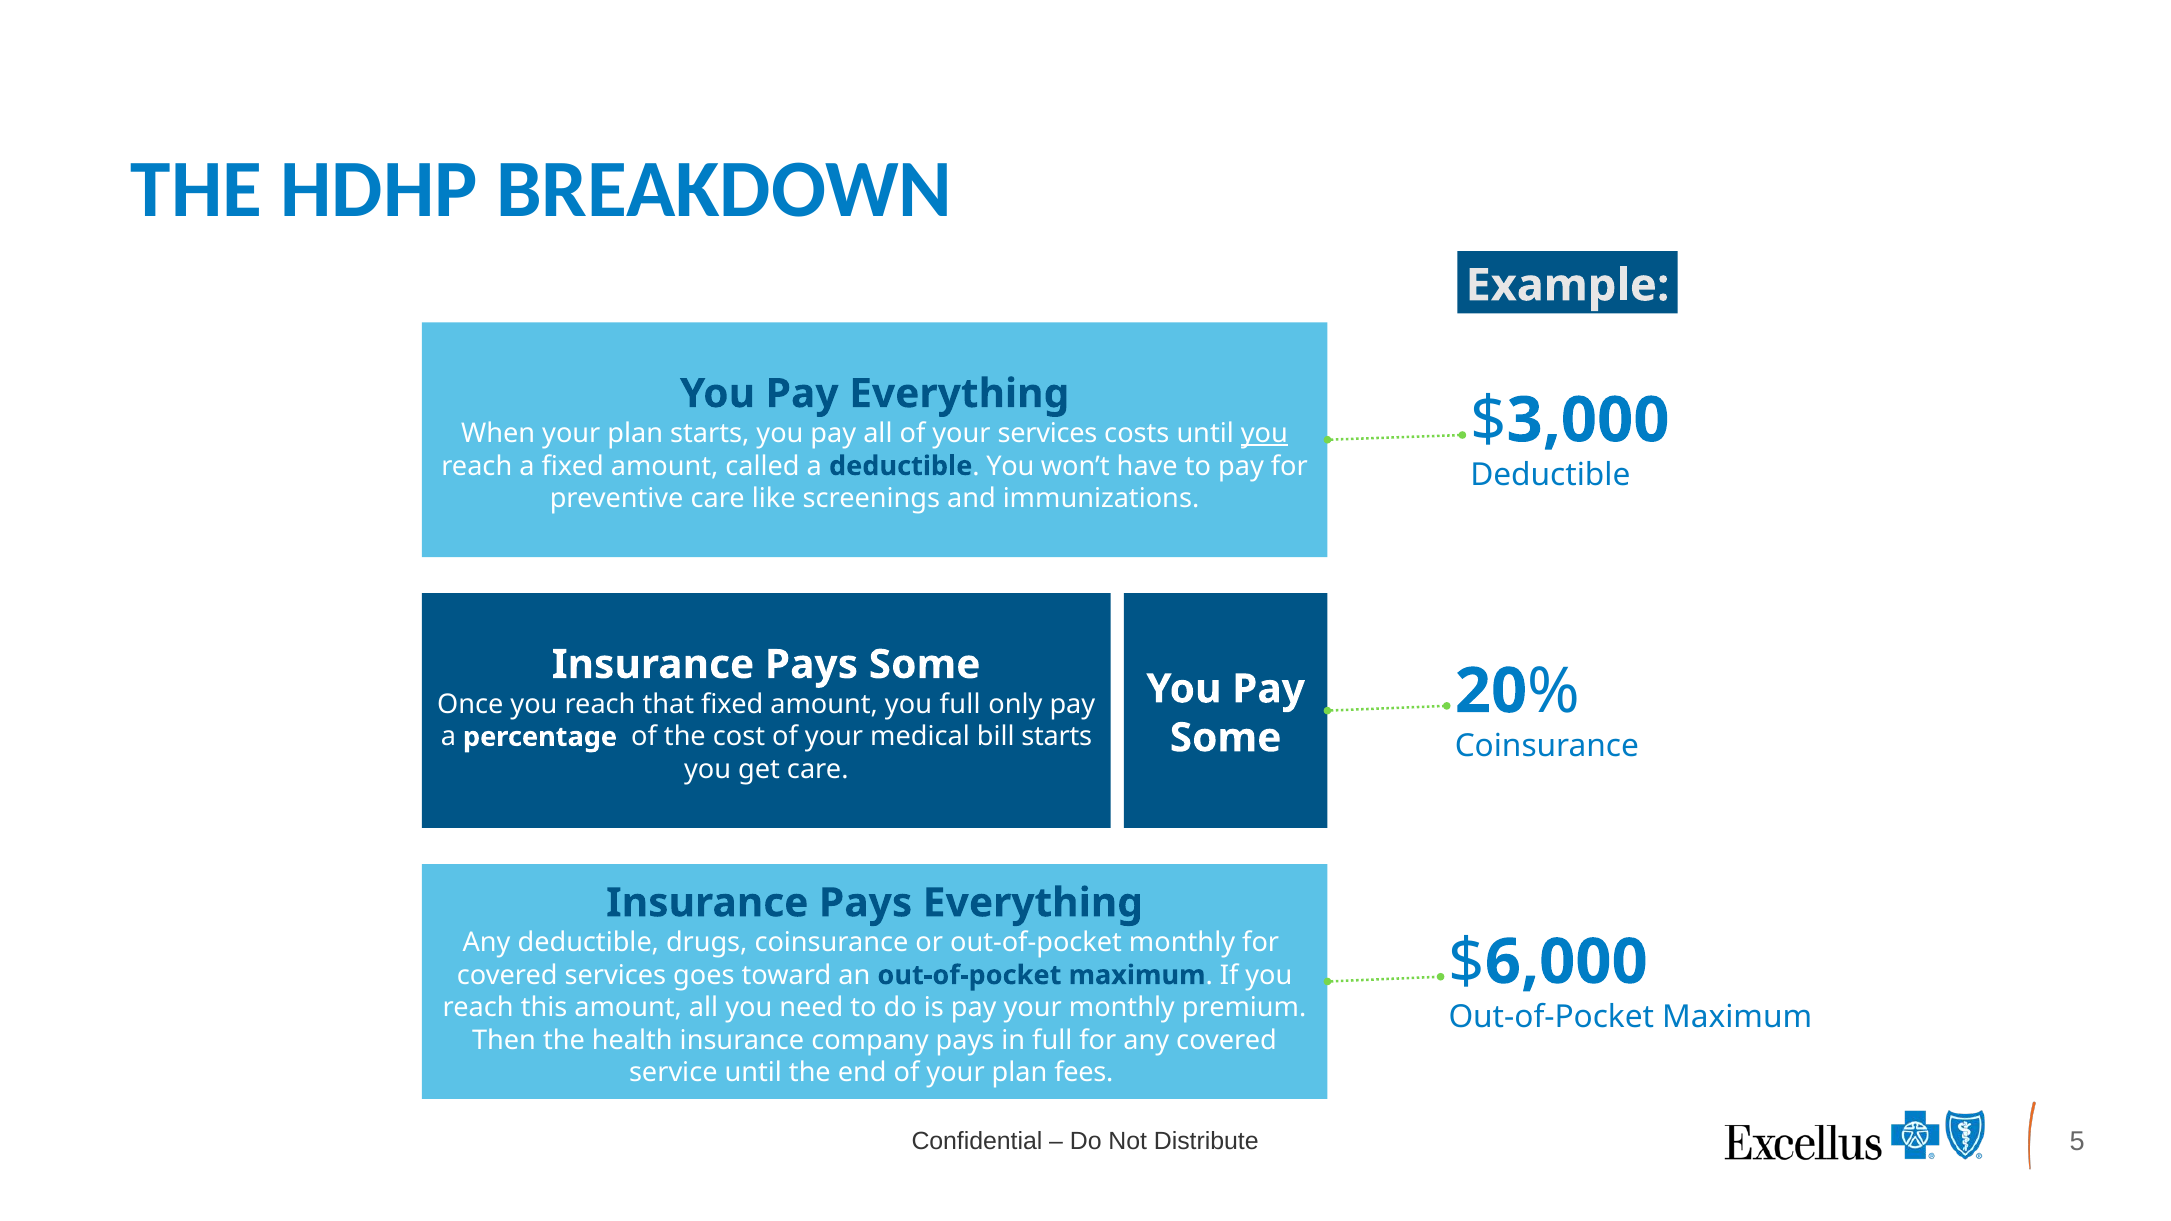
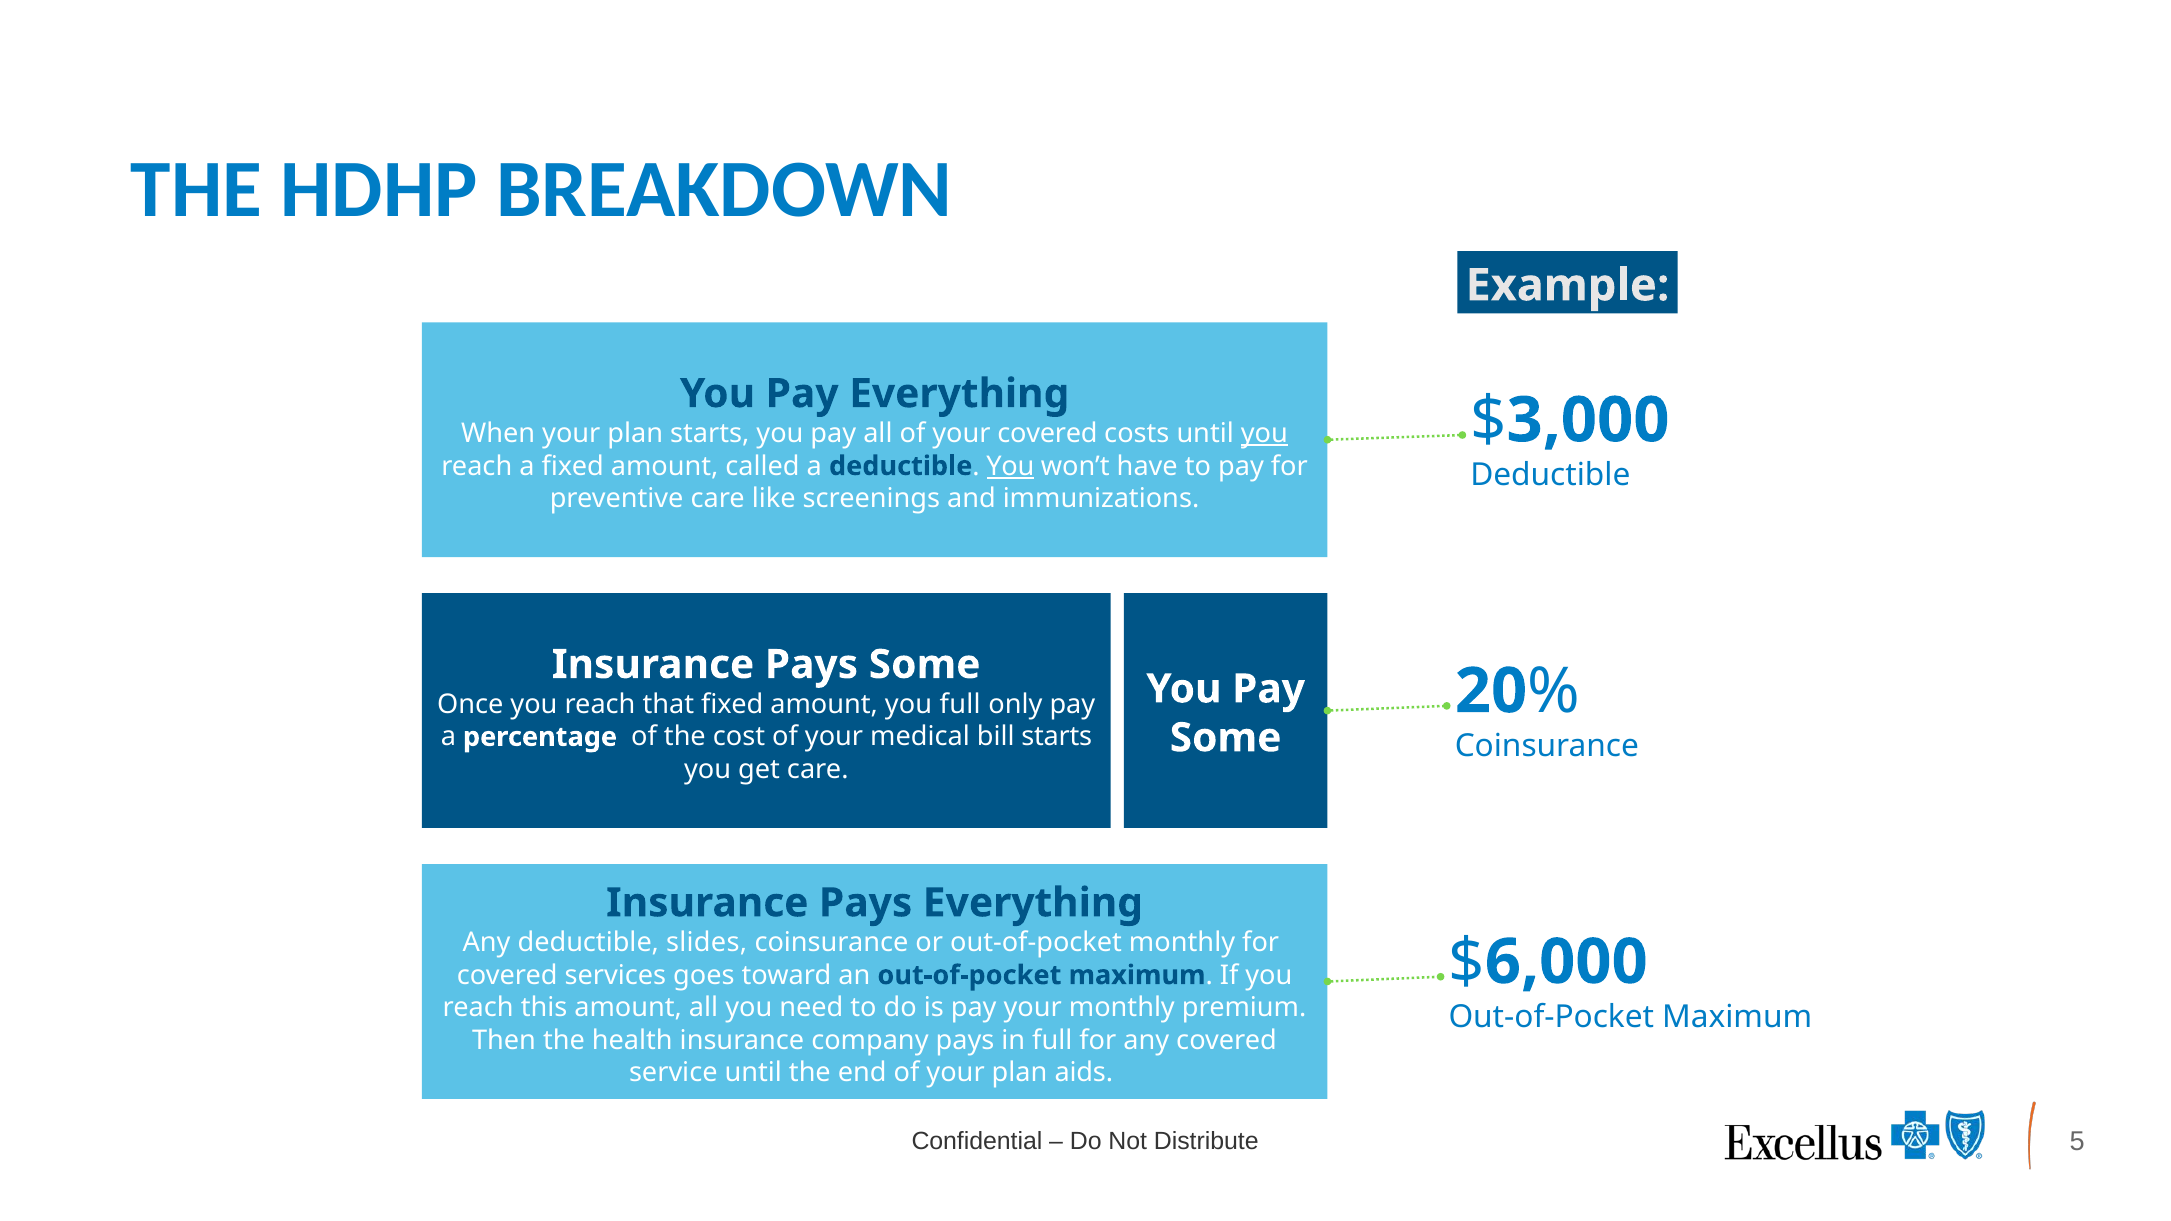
your services: services -> covered
You at (1010, 466) underline: none -> present
drugs: drugs -> slides
fees: fees -> aids
